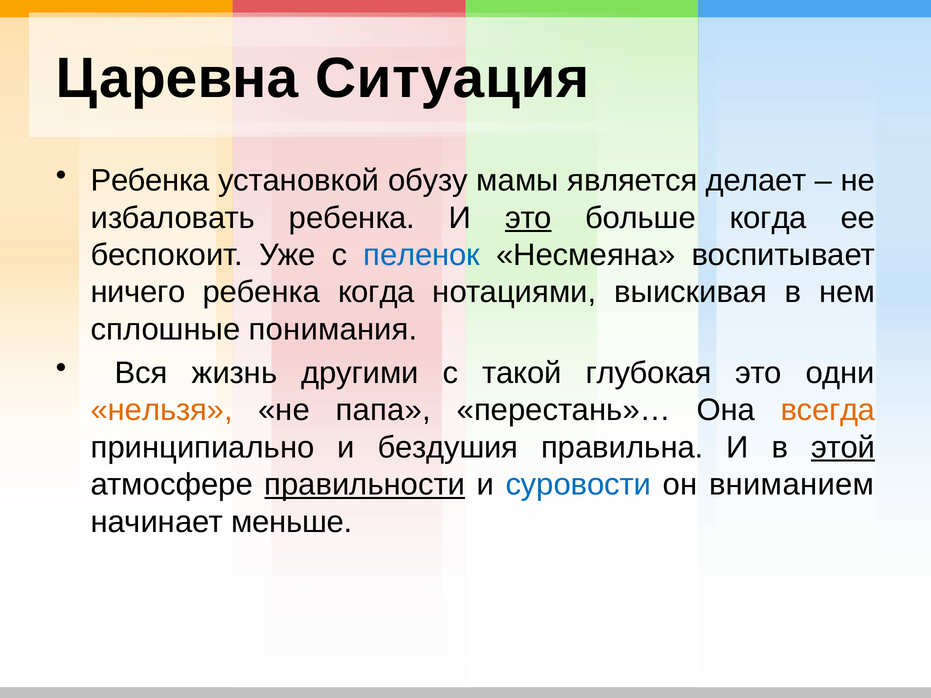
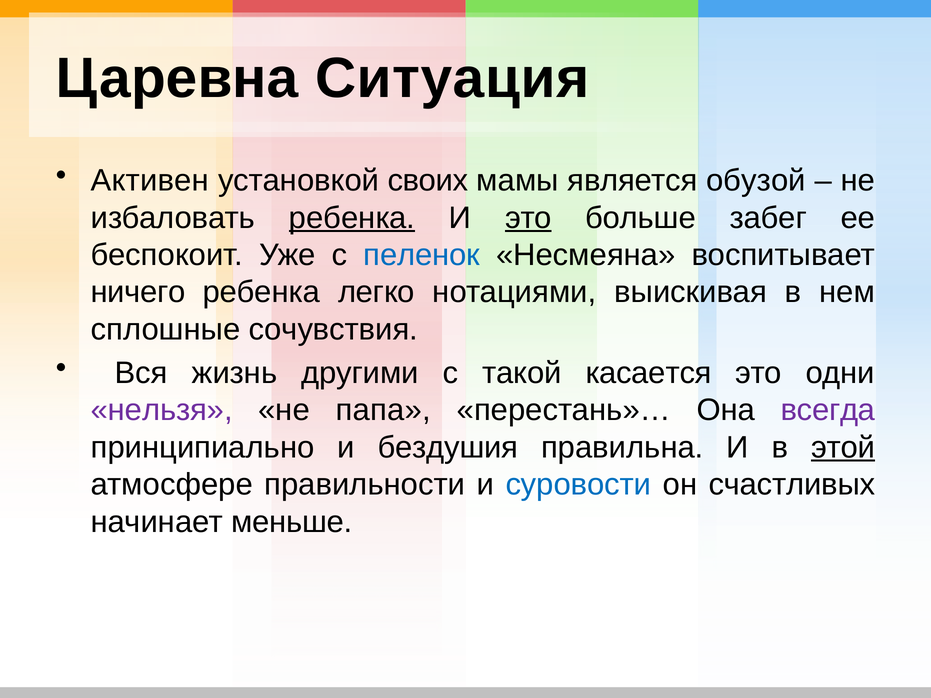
Ребенка at (150, 181): Ребенка -> Активен
обузу: обузу -> своих
делает: делает -> обузой
ребенка at (352, 218) underline: none -> present
больше когда: когда -> забег
ребенка когда: когда -> легко
понимания: понимания -> сочувствия
глубокая: глубокая -> касается
нельзя colour: orange -> purple
всегда colour: orange -> purple
правильности underline: present -> none
вниманием: вниманием -> счастливых
